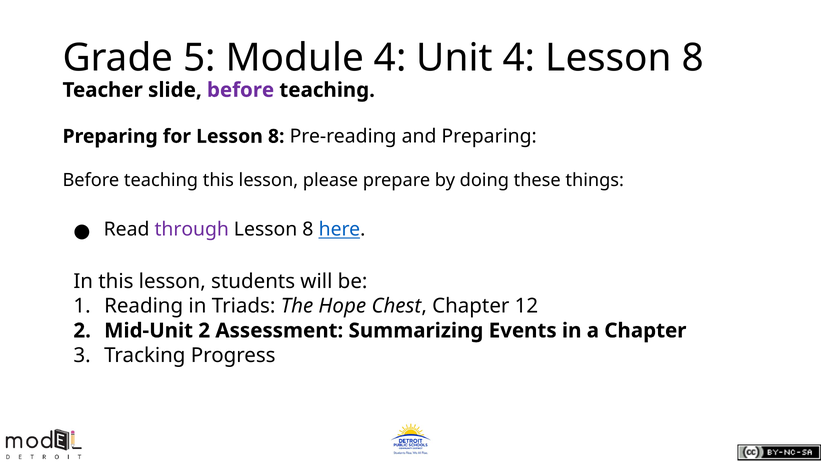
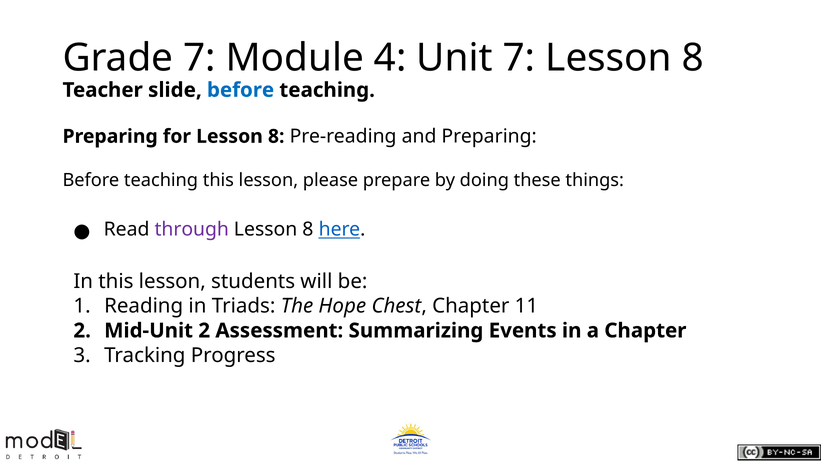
Grade 5: 5 -> 7
Unit 4: 4 -> 7
before at (241, 90) colour: purple -> blue
12: 12 -> 11
